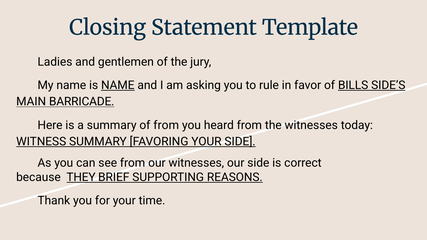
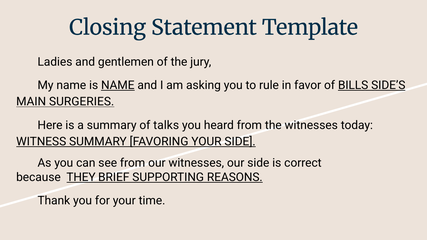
BARRICADE: BARRICADE -> SURGERIES
of from: from -> talks
